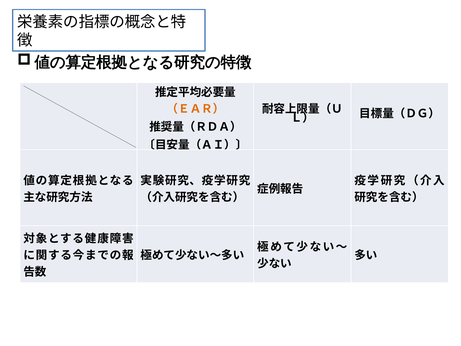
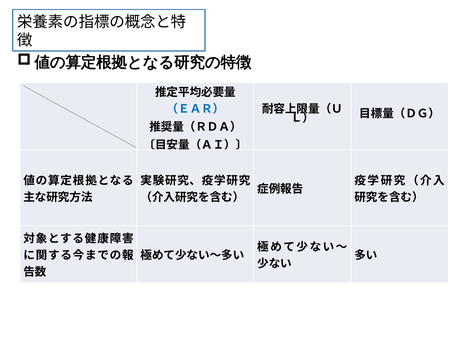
（ＥＡＲ） colour: orange -> blue
